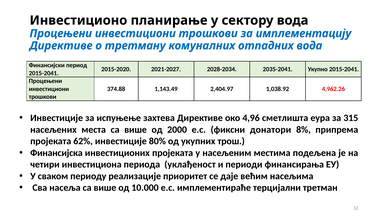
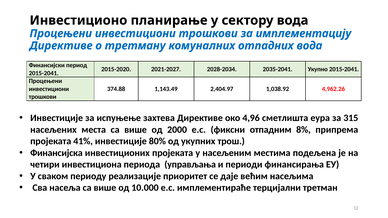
донатори: донатори -> отпадним
62%: 62% -> 41%
уклађеност: уклађеност -> управљања
